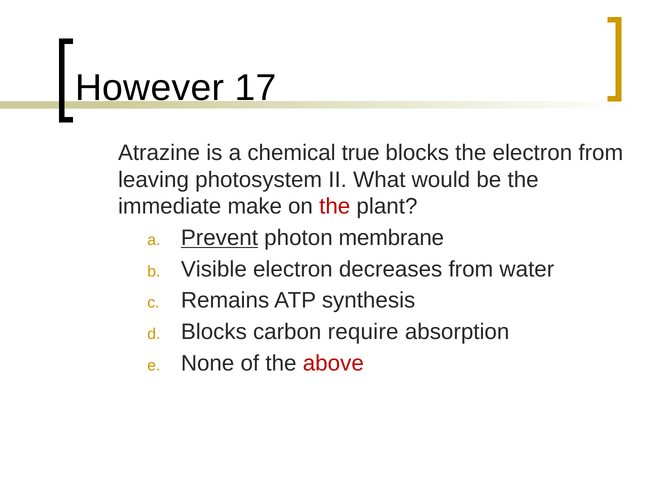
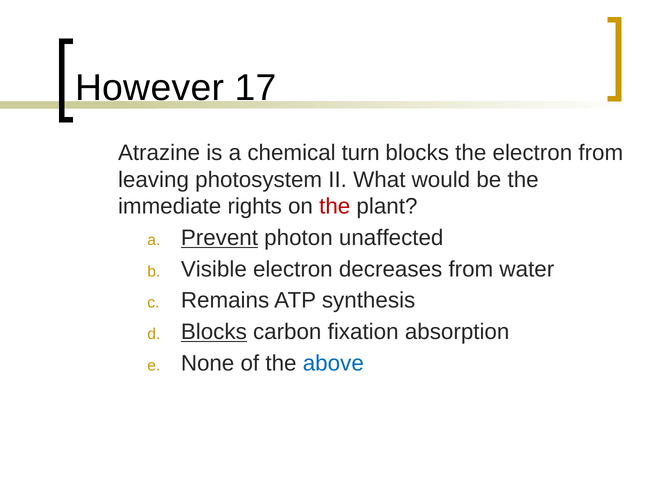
true: true -> turn
make: make -> rights
membrane: membrane -> unaffected
Blocks at (214, 332) underline: none -> present
require: require -> fixation
above colour: red -> blue
